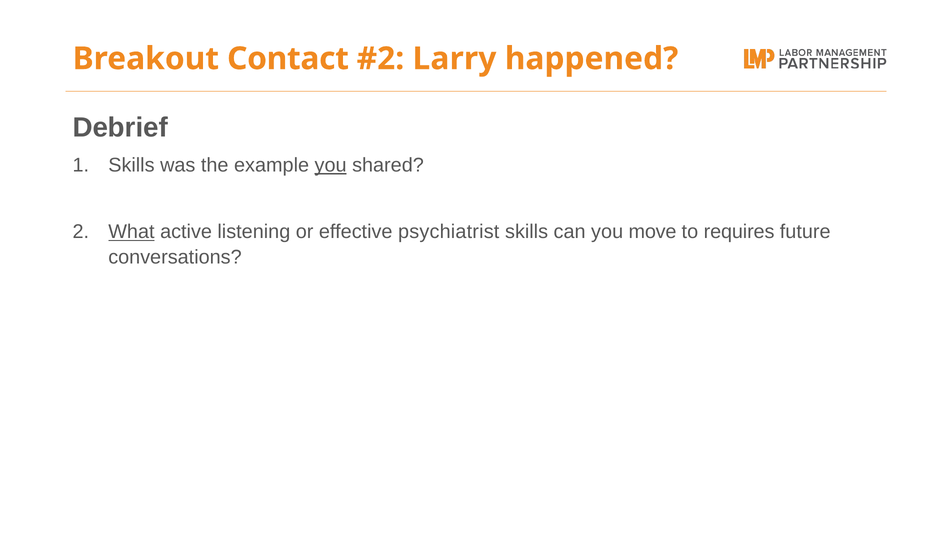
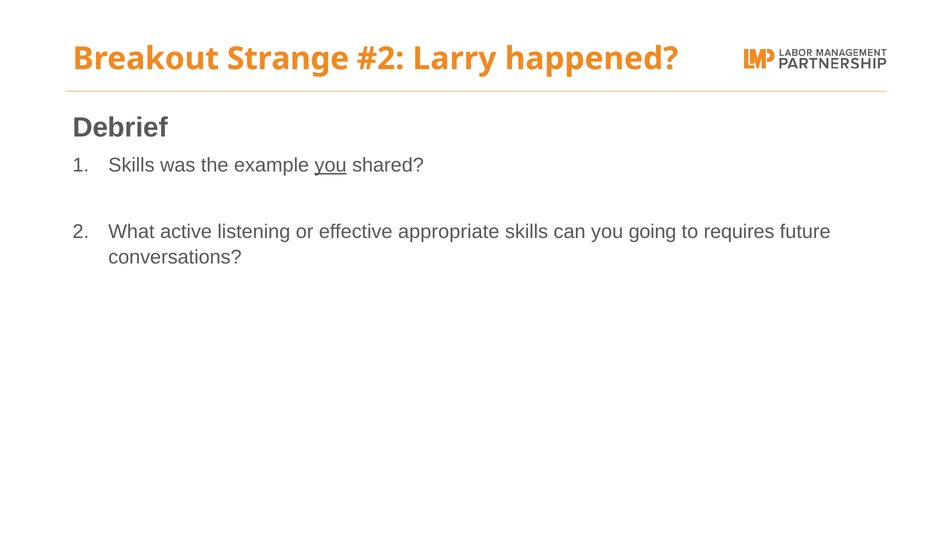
Contact: Contact -> Strange
What underline: present -> none
psychiatrist: psychiatrist -> appropriate
move: move -> going
